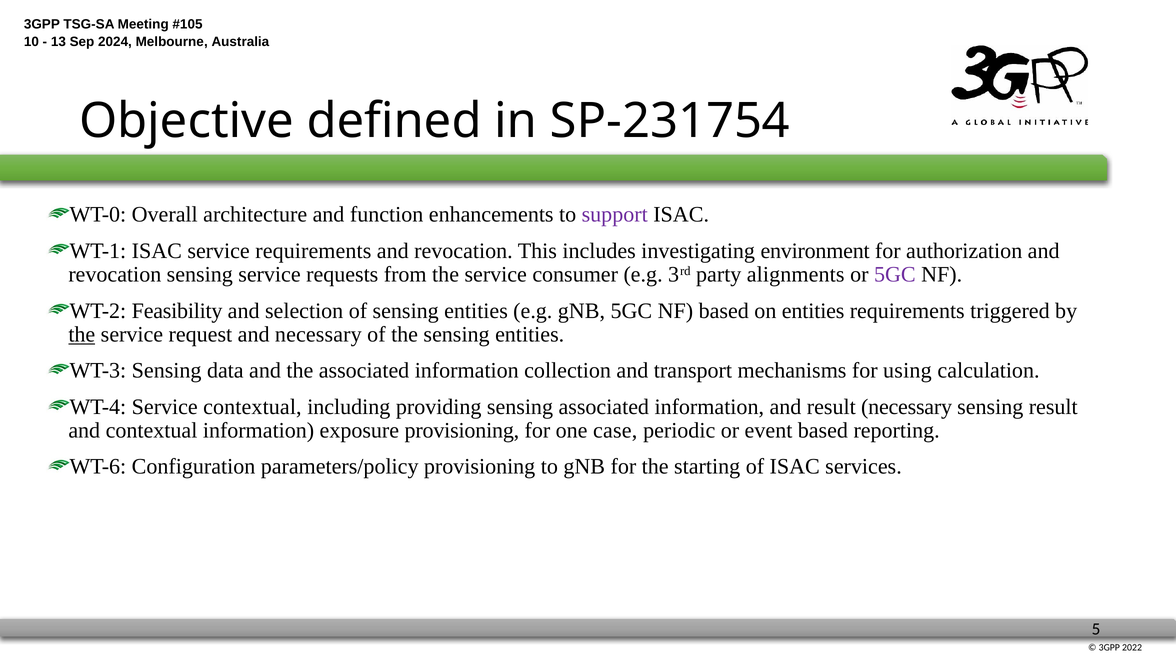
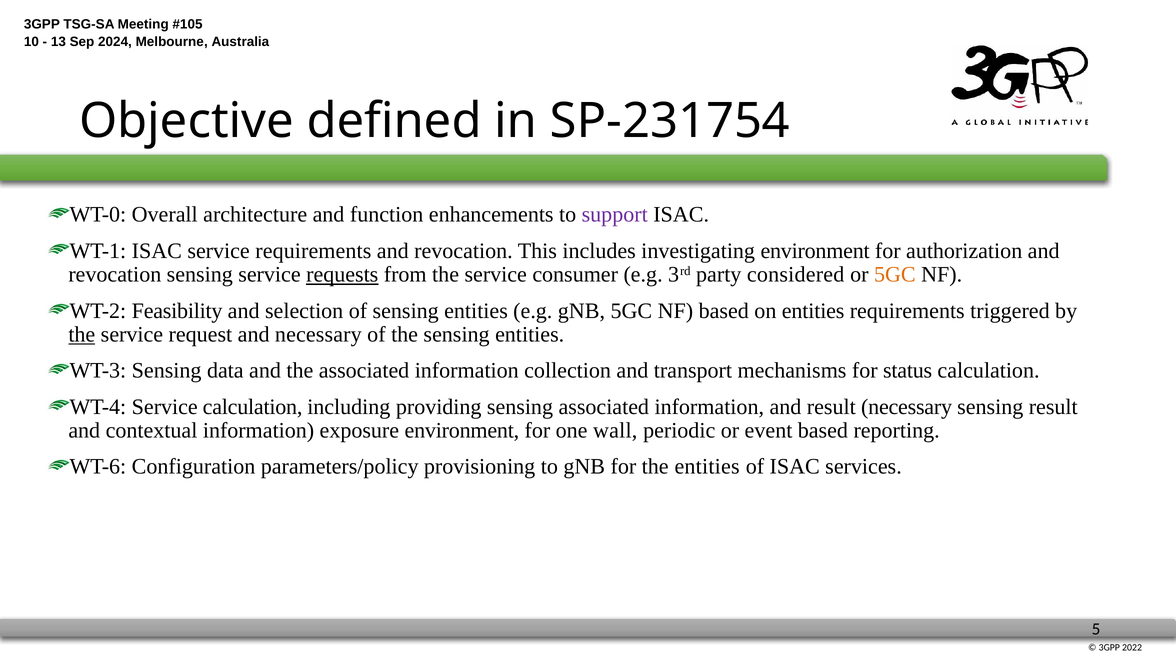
requests underline: none -> present
alignments: alignments -> considered
5GC at (895, 274) colour: purple -> orange
using: using -> status
Service contextual: contextual -> calculation
exposure provisioning: provisioning -> environment
case: case -> wall
the starting: starting -> entities
